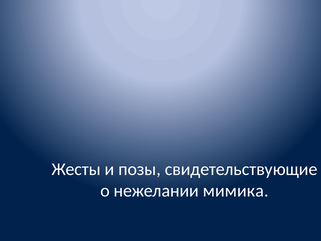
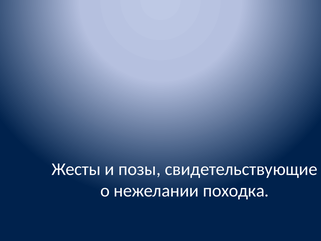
мимика: мимика -> походка
